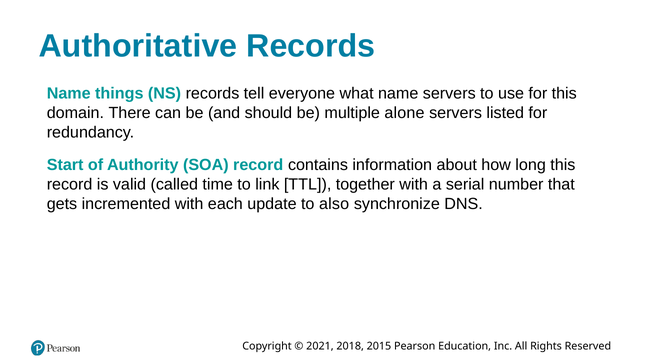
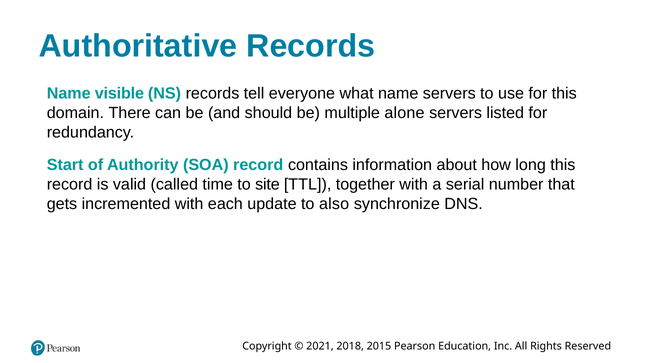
things: things -> visible
link: link -> site
